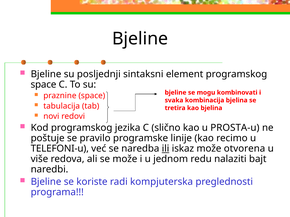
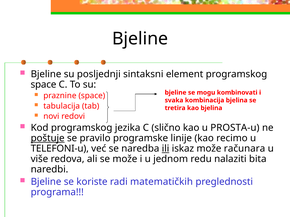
poštuje underline: none -> present
otvorena: otvorena -> računara
bajt: bajt -> bita
kompjuterska: kompjuterska -> matematičkih
